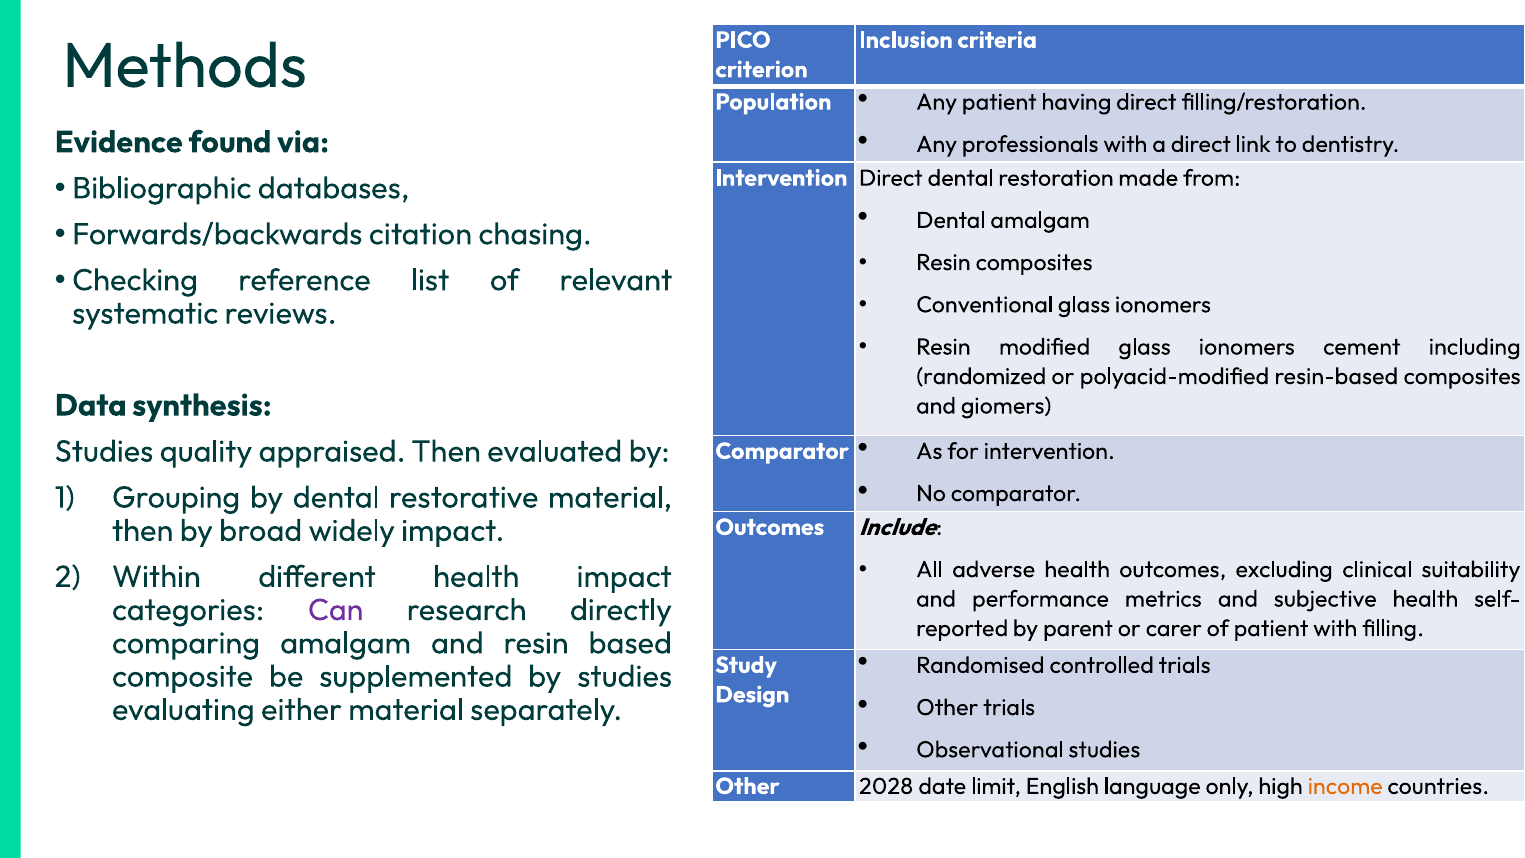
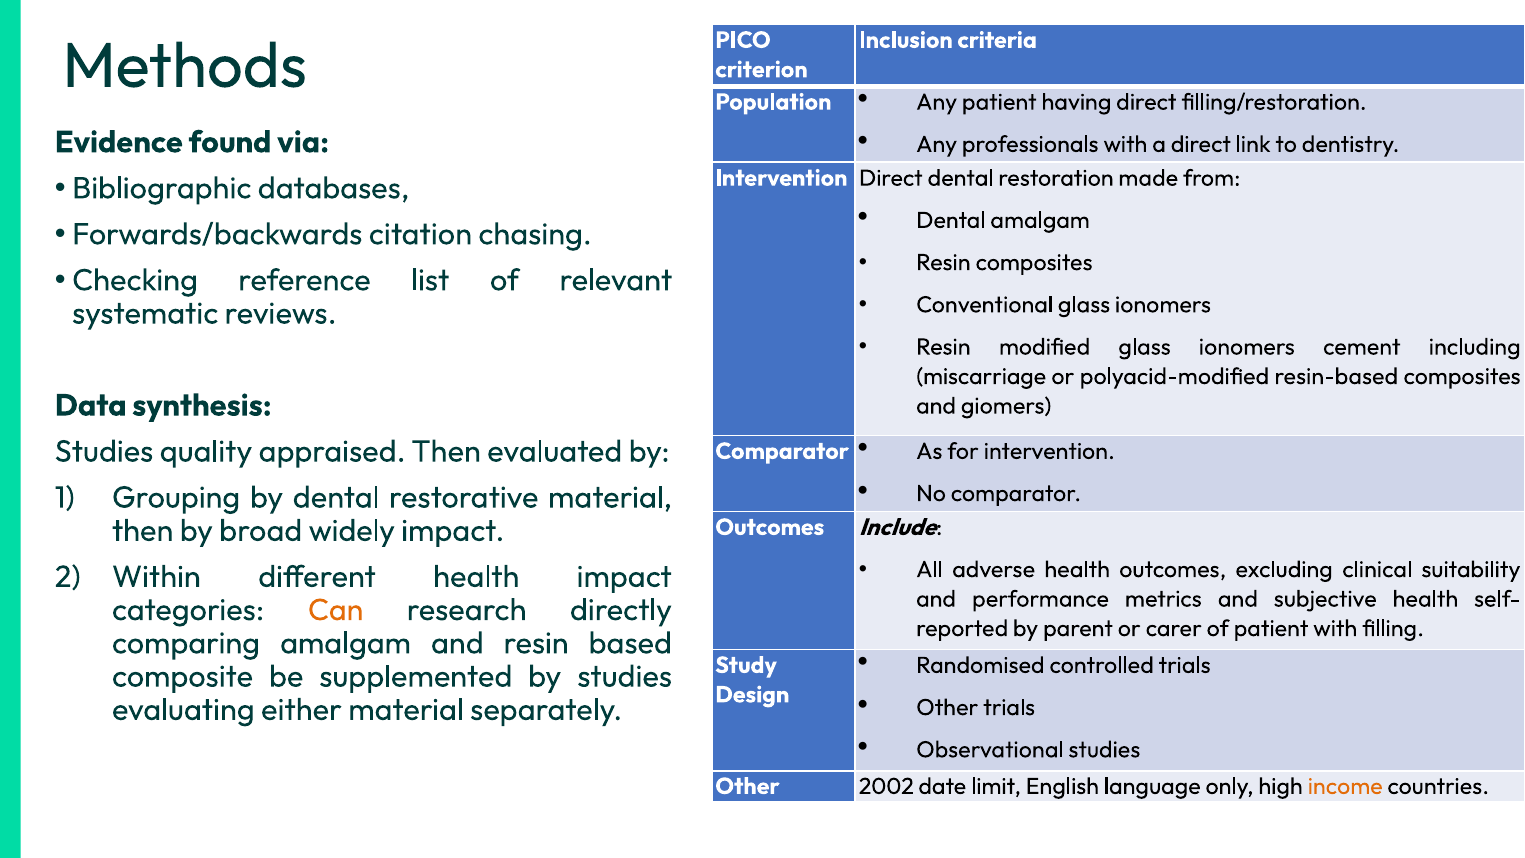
randomized: randomized -> miscarriage
Can colour: purple -> orange
2028: 2028 -> 2002
